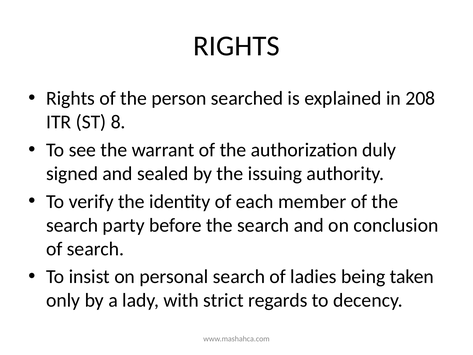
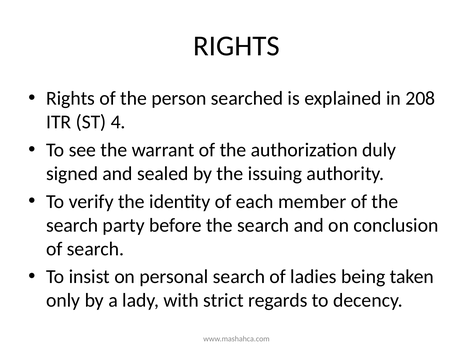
8: 8 -> 4
